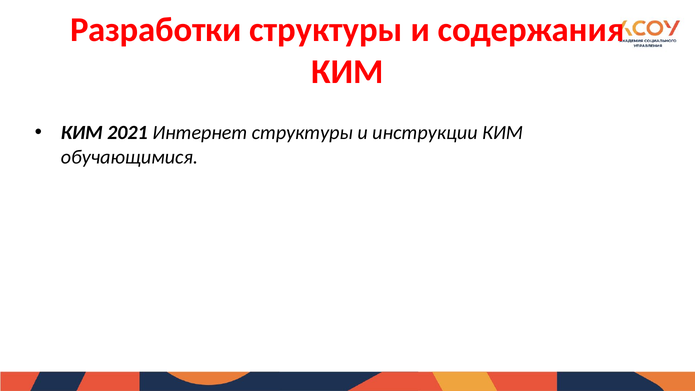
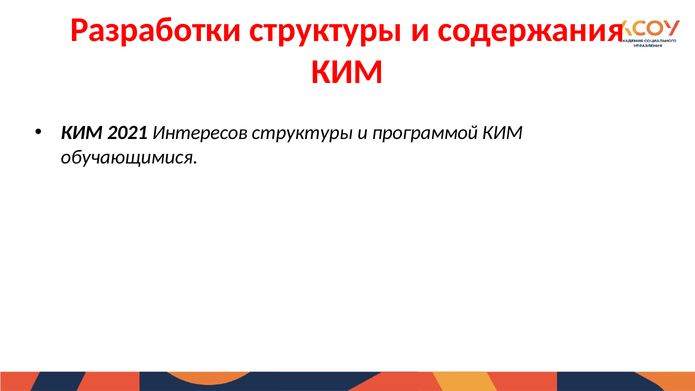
Интернет: Интернет -> Интересов
инструкции: инструкции -> программой
